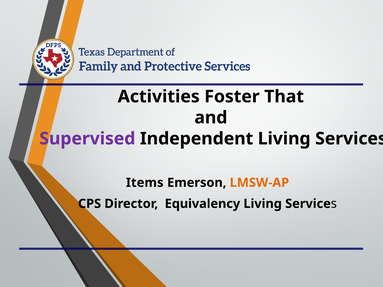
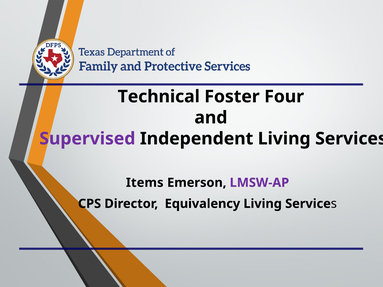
Activities: Activities -> Technical
That: That -> Four
LMSW-AP colour: orange -> purple
